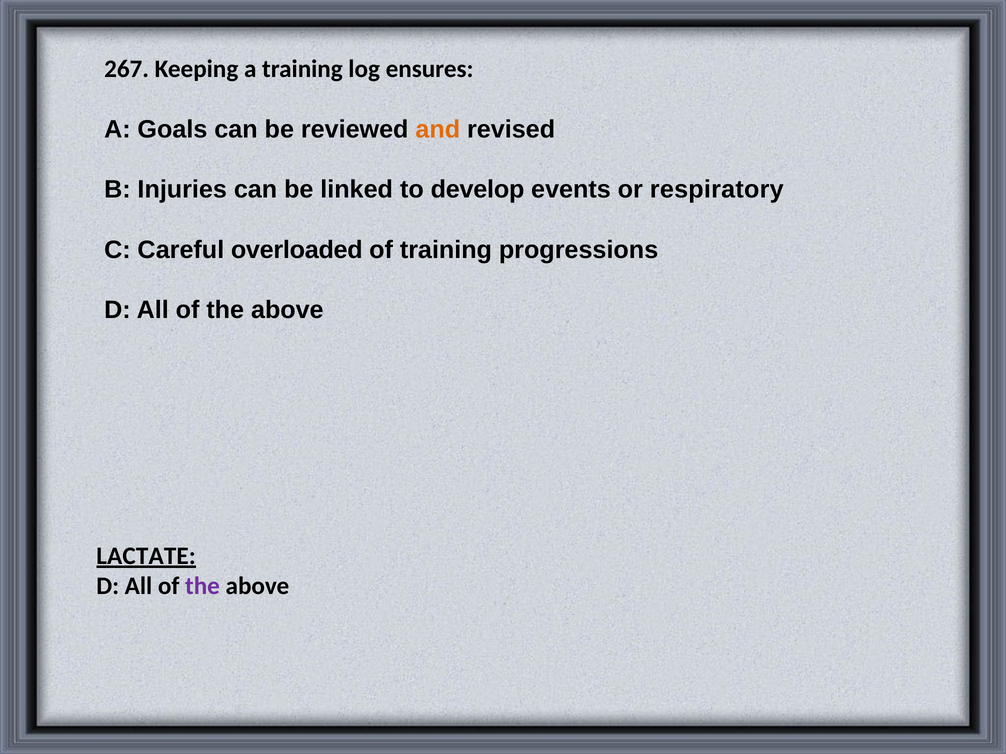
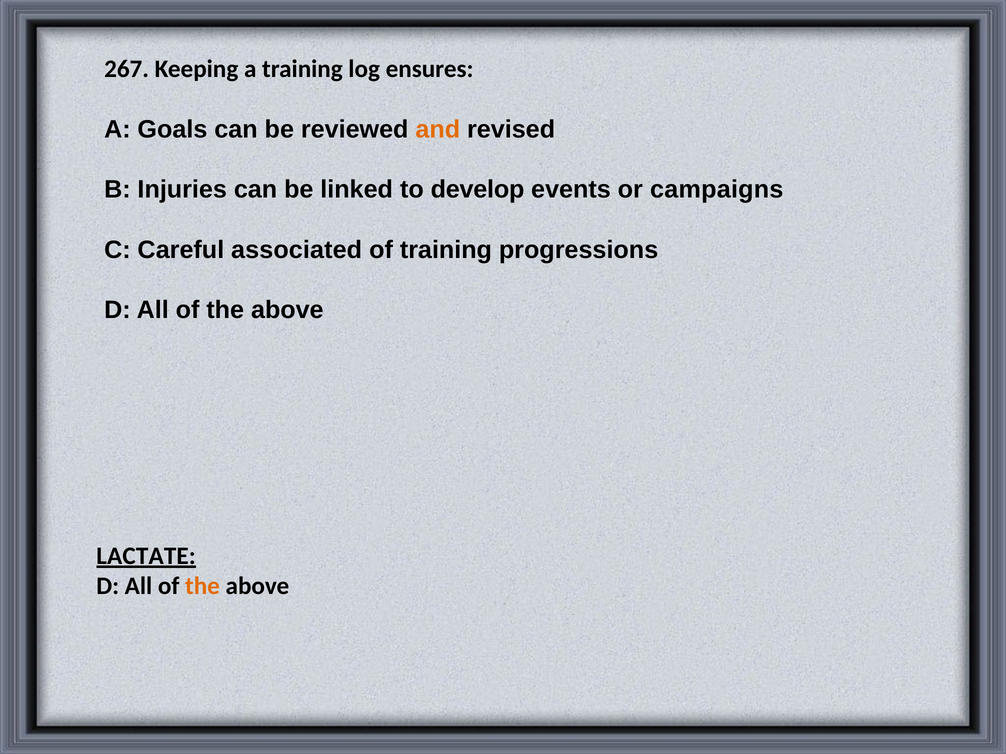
respiratory: respiratory -> campaigns
overloaded: overloaded -> associated
the at (202, 586) colour: purple -> orange
